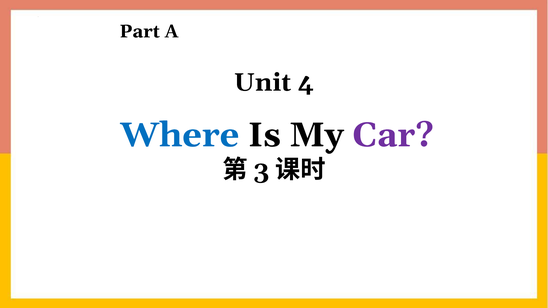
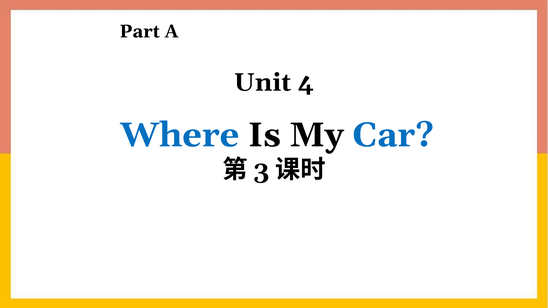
Car colour: purple -> blue
